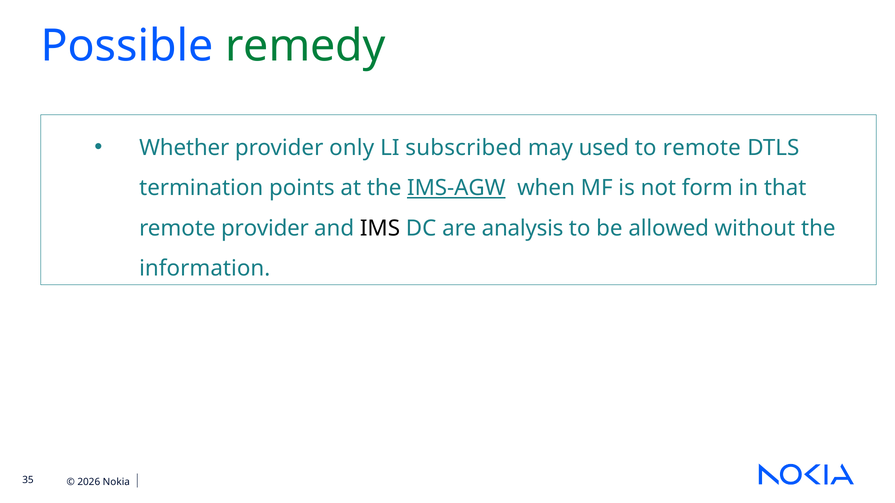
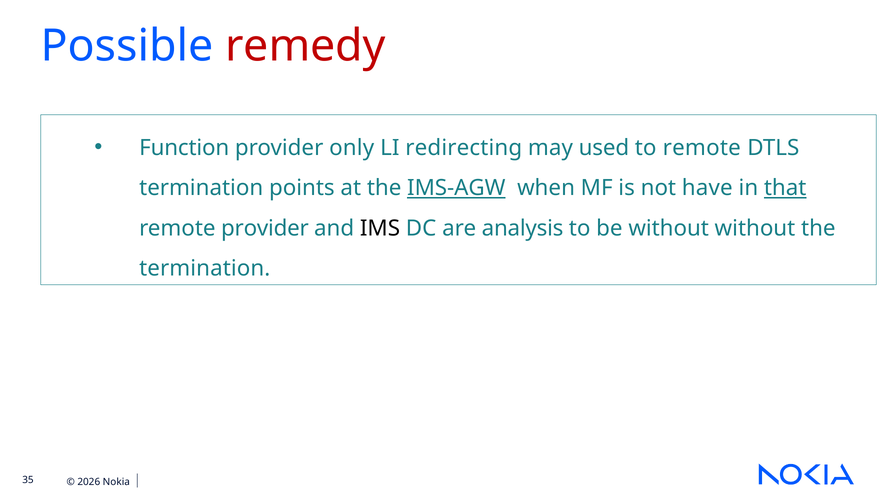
remedy colour: green -> red
Whether: Whether -> Function
subscribed: subscribed -> redirecting
form: form -> have
that underline: none -> present
be allowed: allowed -> without
information at (205, 269): information -> termination
